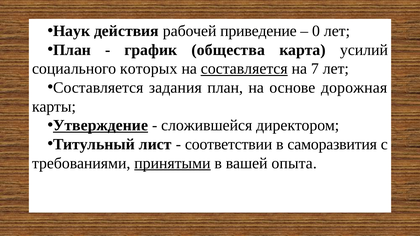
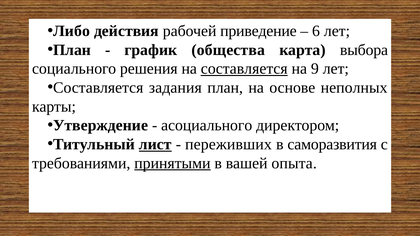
Наук: Наук -> Либо
0: 0 -> 6
усилий: усилий -> выбора
которых: которых -> решения
7: 7 -> 9
дорожная: дорожная -> неполных
Утверждение underline: present -> none
сложившейся: сложившейся -> асоциального
лист underline: none -> present
соответствии: соответствии -> переживших
